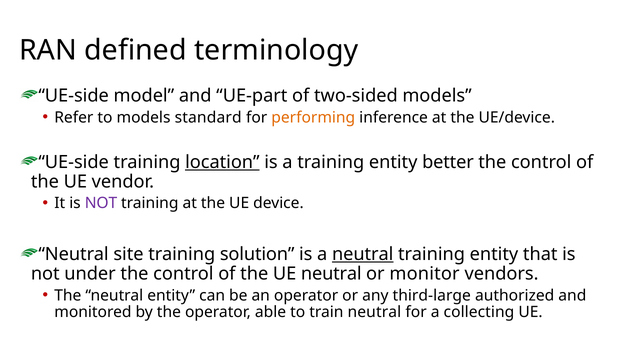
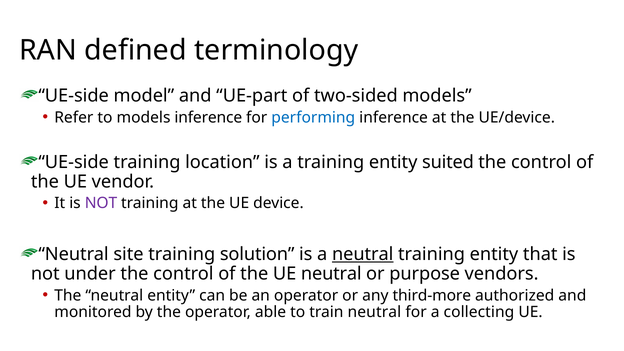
models standard: standard -> inference
performing colour: orange -> blue
location underline: present -> none
better: better -> suited
monitor: monitor -> purpose
third-large: third-large -> third-more
